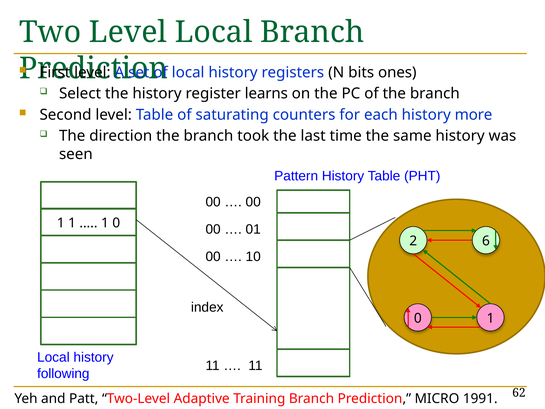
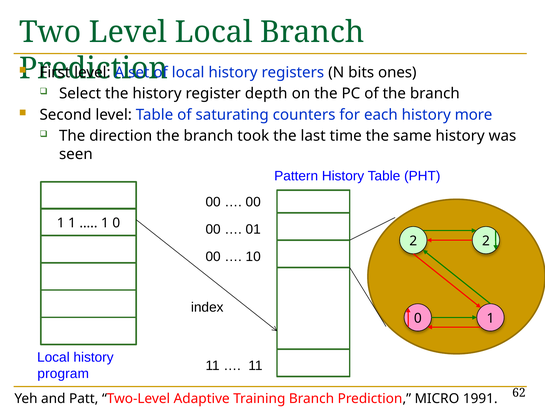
learns: learns -> depth
2 6: 6 -> 2
following: following -> program
